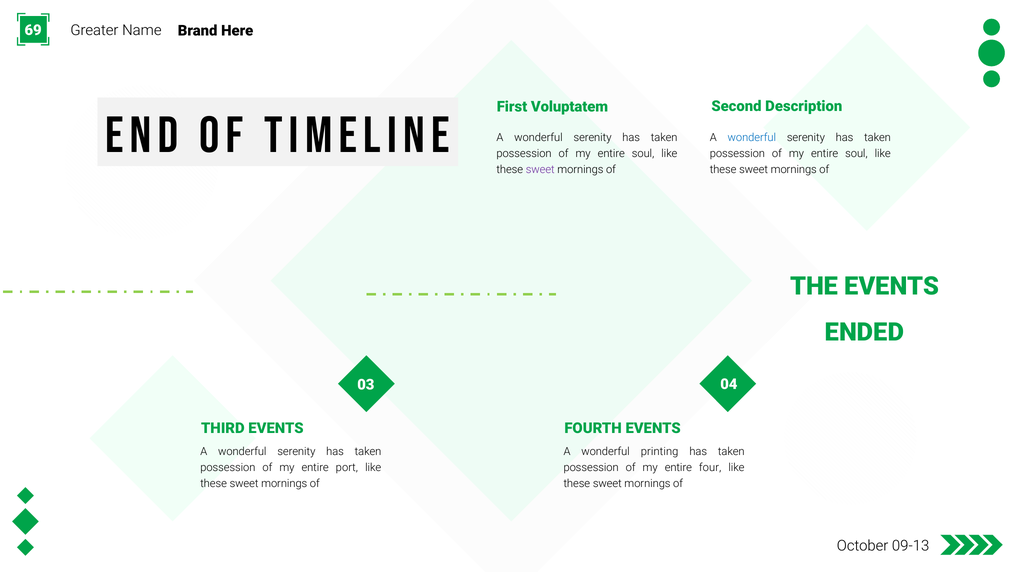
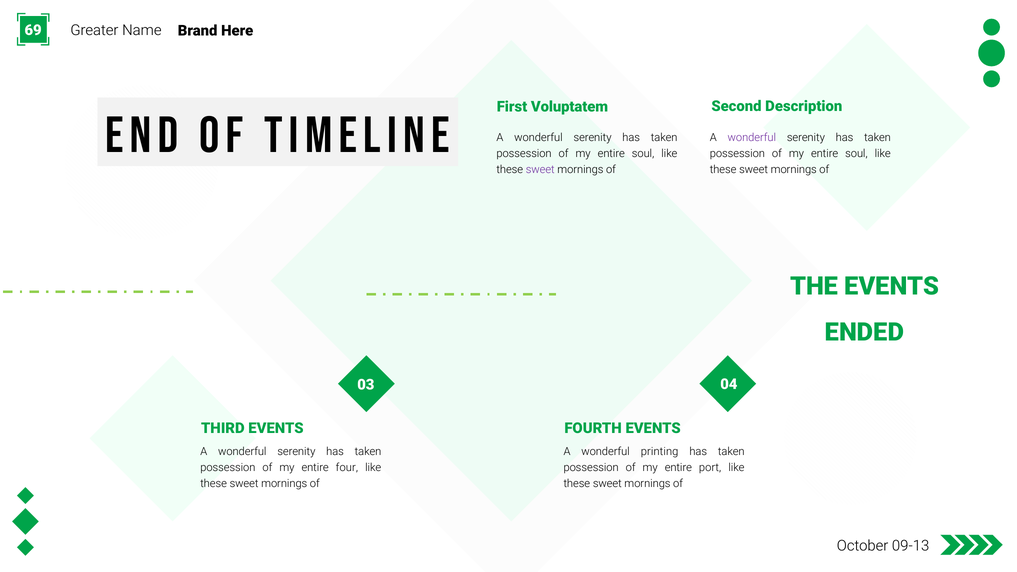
wonderful at (752, 137) colour: blue -> purple
port: port -> four
four: four -> port
